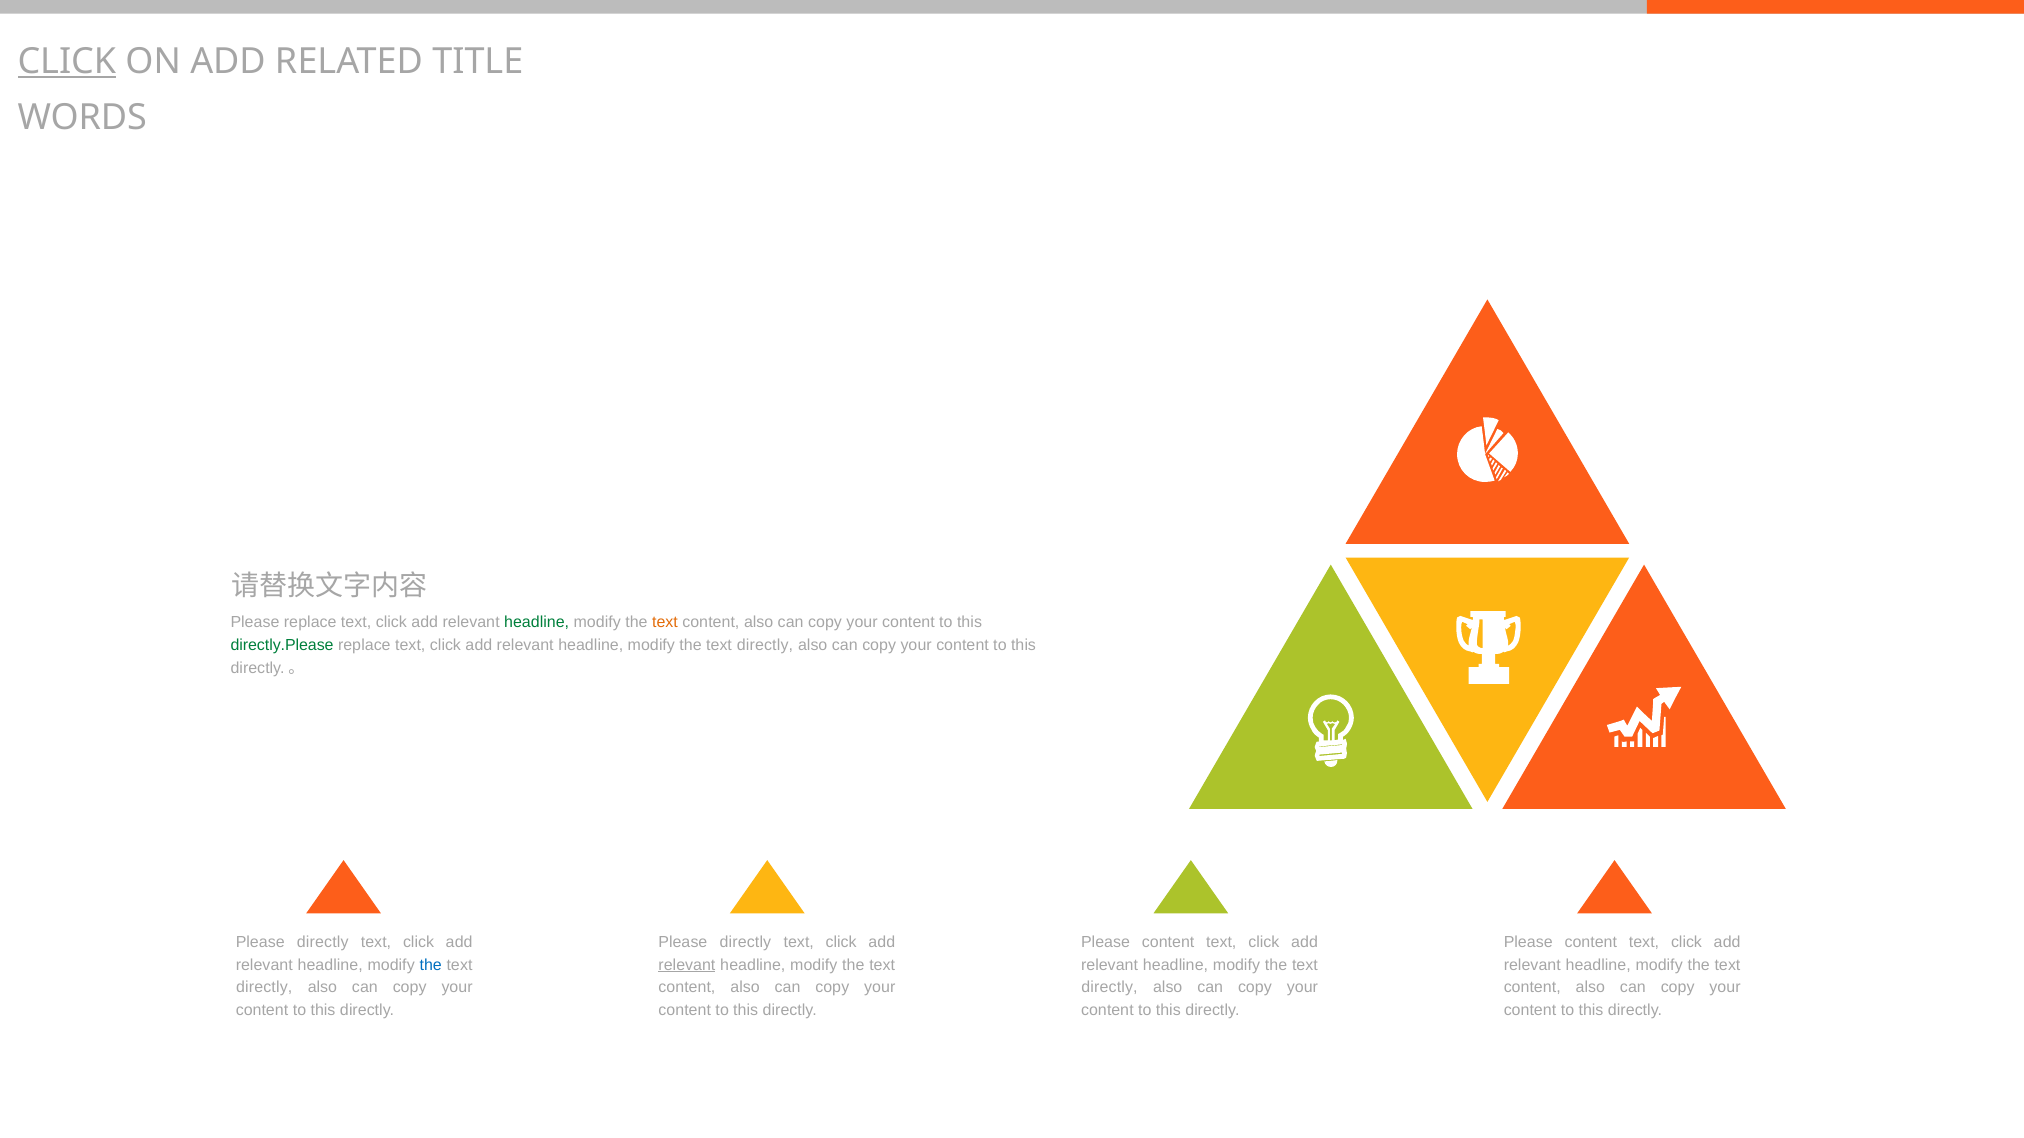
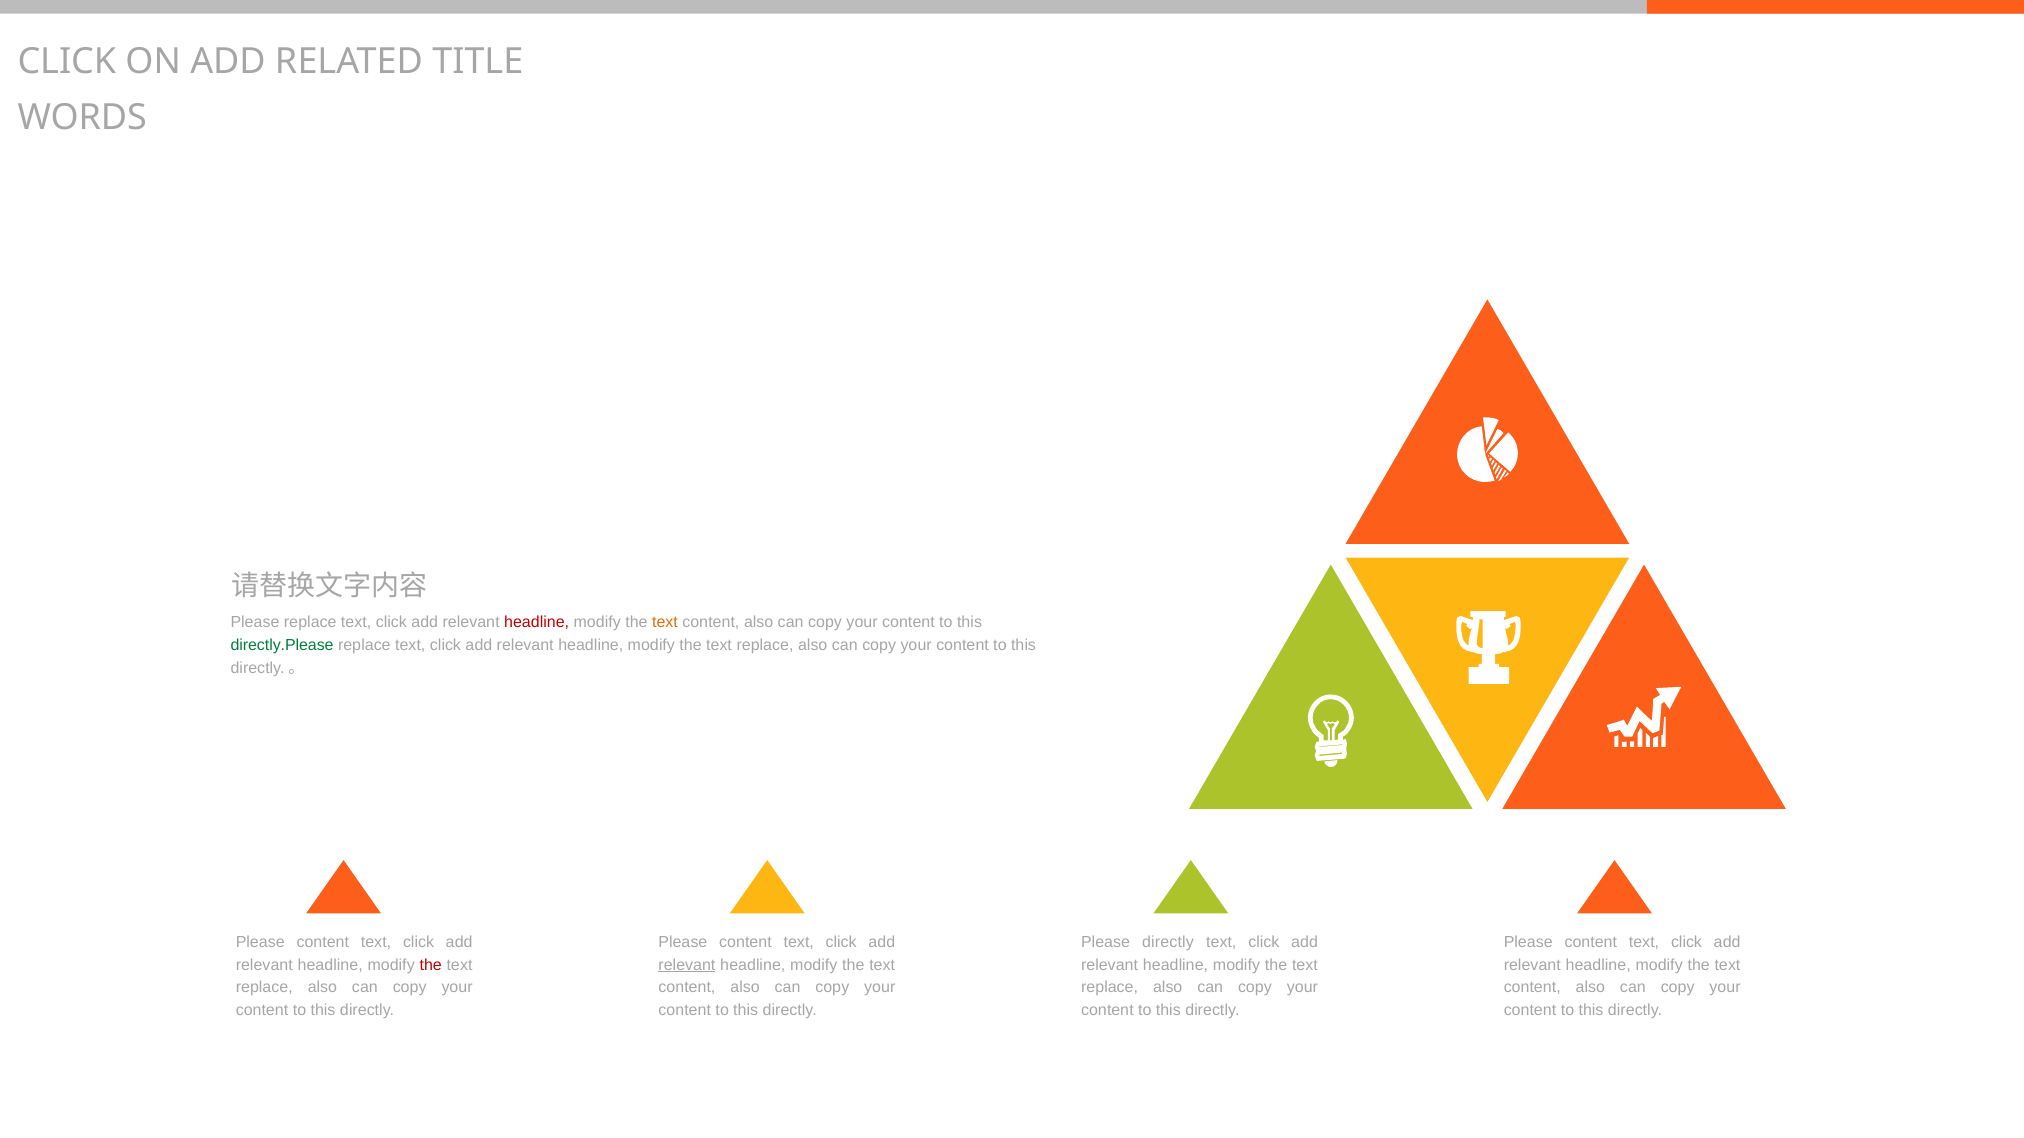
CLICK at (67, 61) underline: present -> none
headline at (537, 623) colour: green -> red
directly at (765, 646): directly -> replace
directly at (323, 942): directly -> content
directly at (745, 942): directly -> content
content at (1168, 942): content -> directly
the at (431, 965) colour: blue -> red
directly at (264, 988): directly -> replace
directly at (1110, 988): directly -> replace
